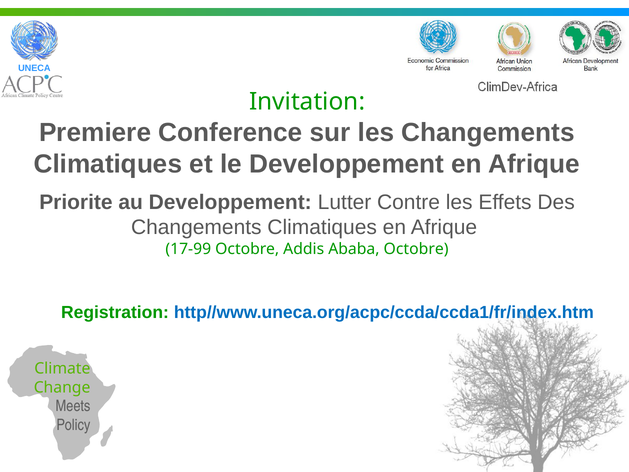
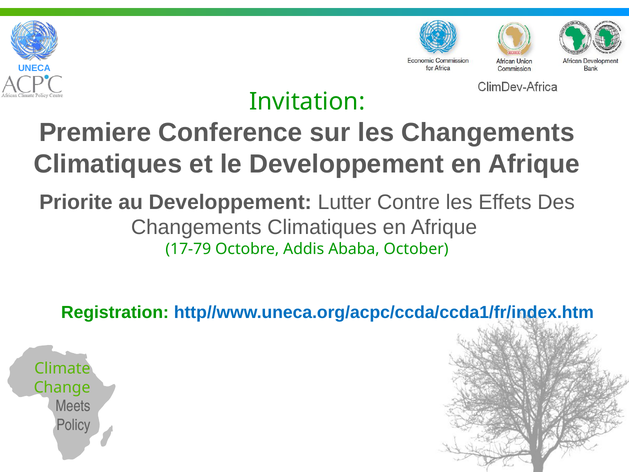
17-99: 17-99 -> 17-79
Ababa Octobre: Octobre -> October
